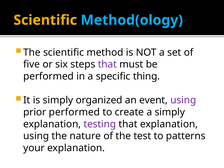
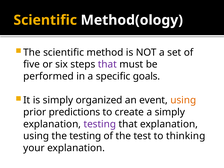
Method(ology colour: light blue -> white
thing: thing -> goals
using at (183, 100) colour: purple -> orange
prior performed: performed -> predictions
the nature: nature -> testing
patterns: patterns -> thinking
